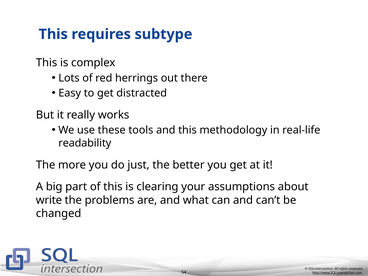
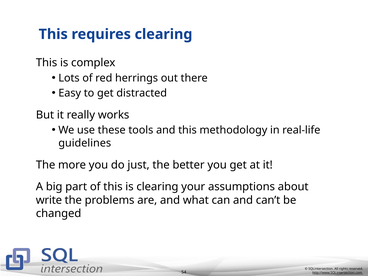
requires subtype: subtype -> clearing
readability: readability -> guidelines
